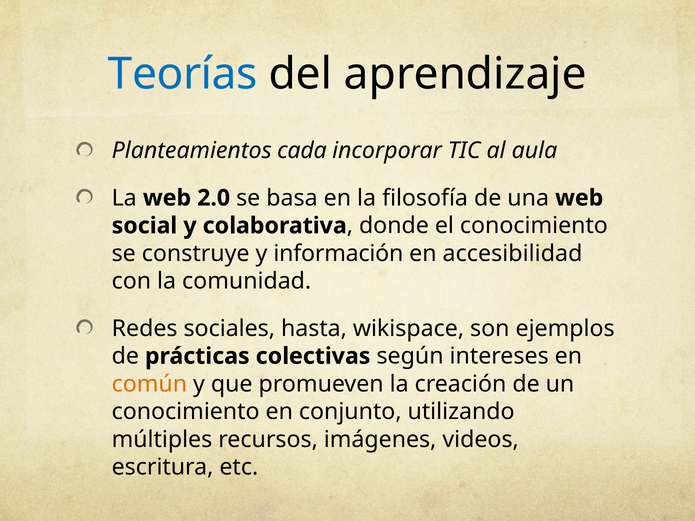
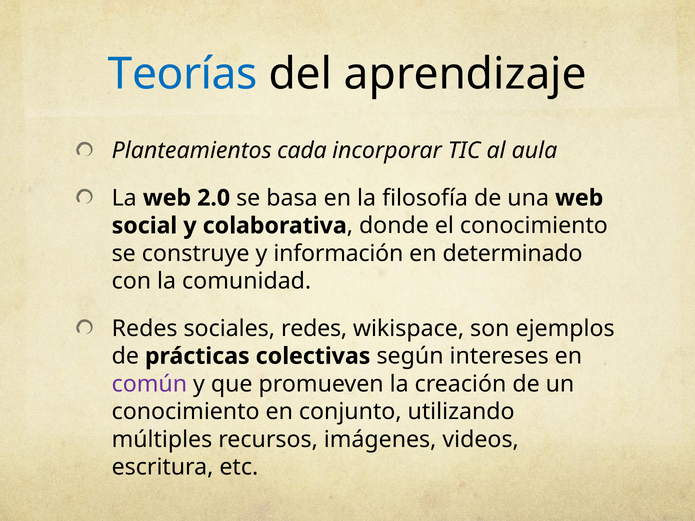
accesibilidad: accesibilidad -> determinado
sociales hasta: hasta -> redes
común colour: orange -> purple
